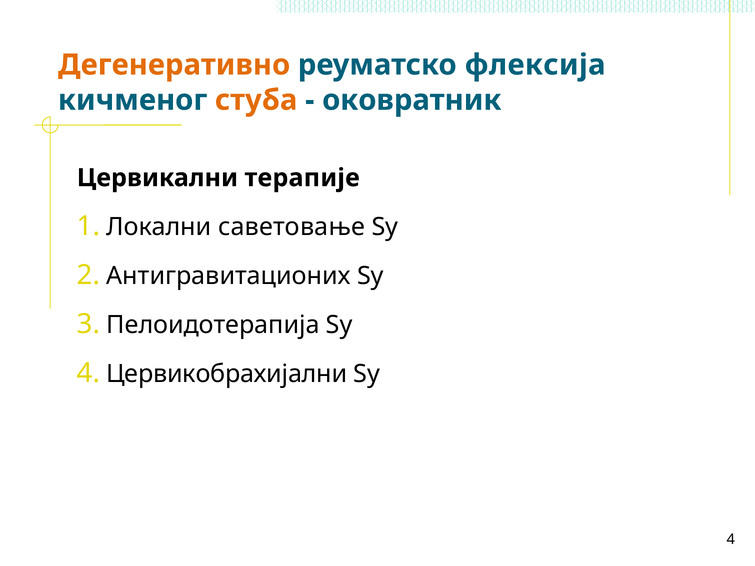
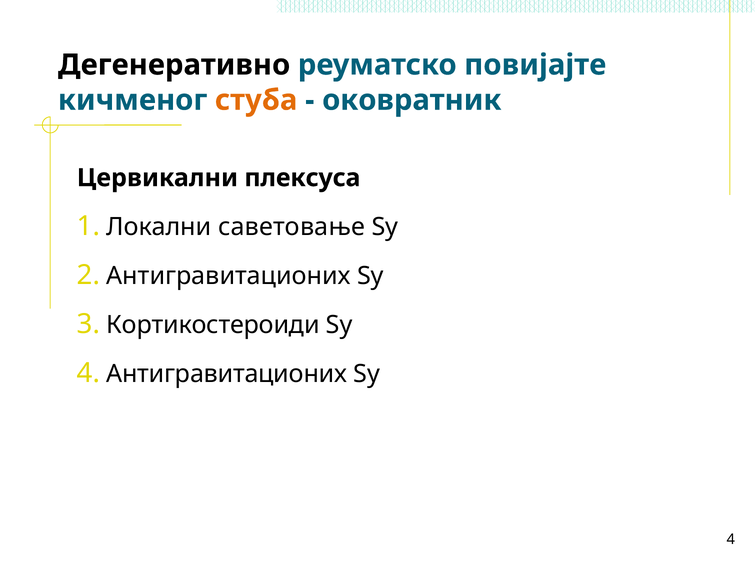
Дегенеративно colour: orange -> black
флексија: флексија -> повијајте
терапије: терапије -> плексуса
Пелоидотерапија: Пелоидотерапија -> Кортикостероиди
4 Цервикобрахијални: Цервикобрахијални -> Антигравитационих
